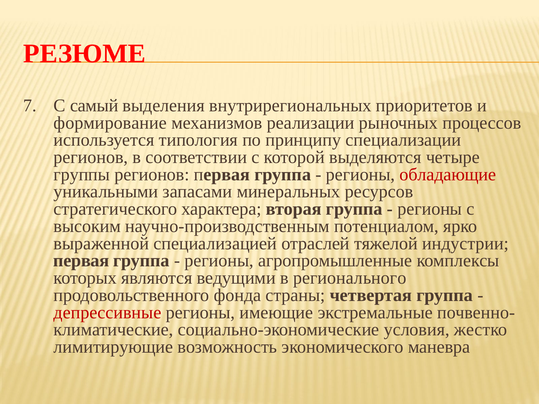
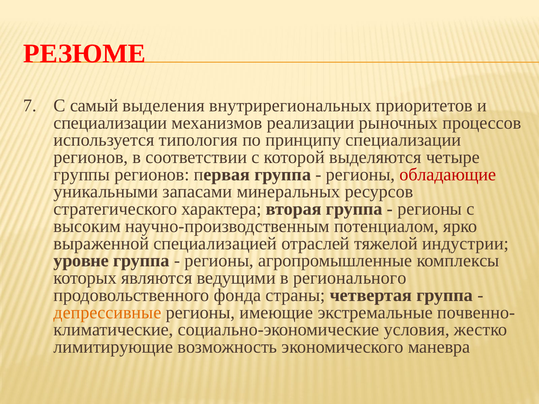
формирование at (110, 123): формирование -> специализации
первая at (81, 261): первая -> уровне
депрессивные colour: red -> orange
